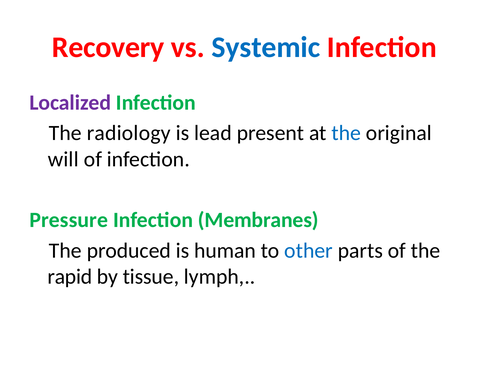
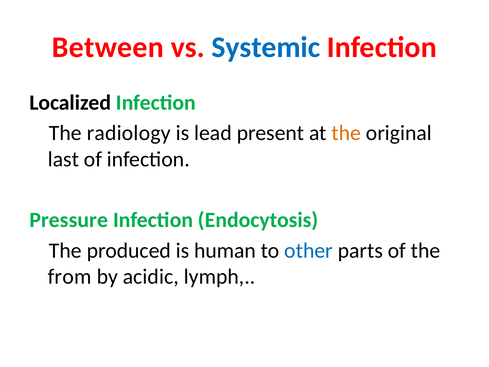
Recovery: Recovery -> Between
Localized colour: purple -> black
the at (346, 133) colour: blue -> orange
will: will -> last
Membranes: Membranes -> Endocytosis
rapid: rapid -> from
tissue: tissue -> acidic
